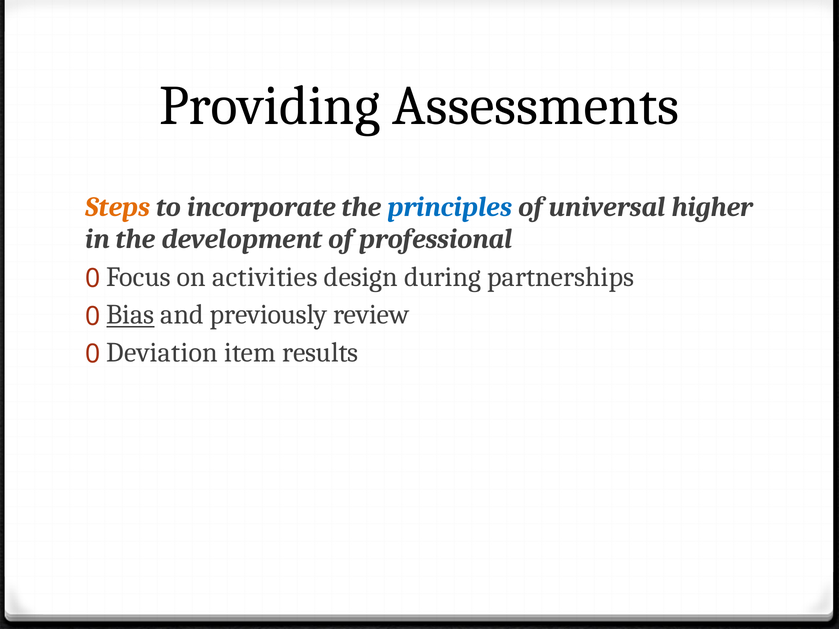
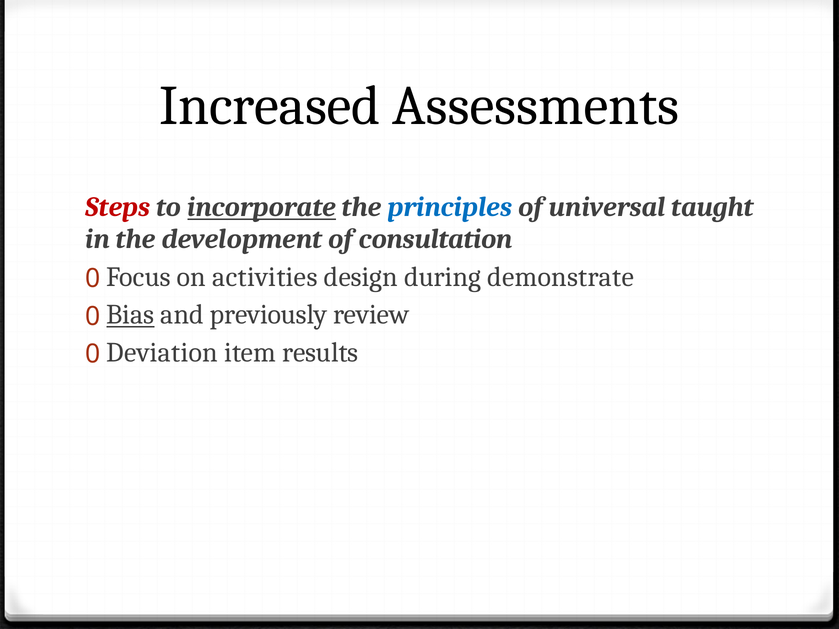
Providing: Providing -> Increased
Steps colour: orange -> red
incorporate underline: none -> present
higher: higher -> taught
professional: professional -> consultation
partnerships: partnerships -> demonstrate
